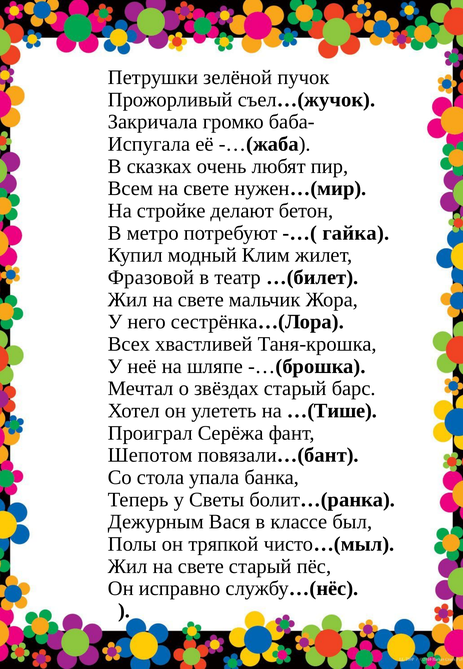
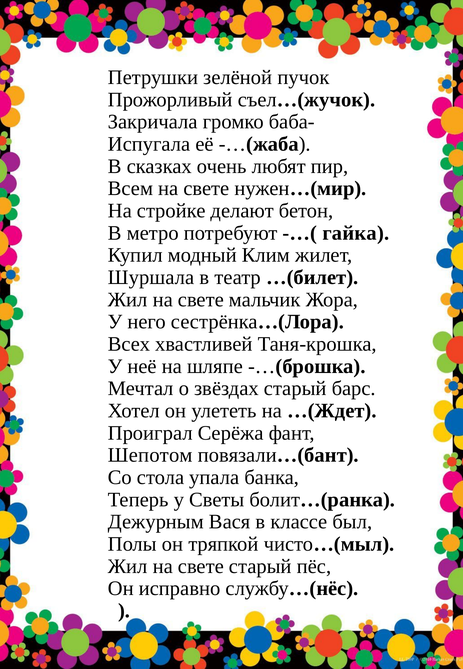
Фразовой: Фразовой -> Шуршала
…(Тише: …(Тише -> …(Ждет
